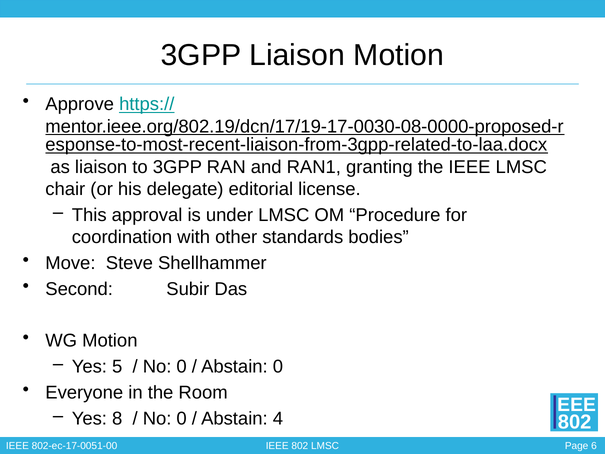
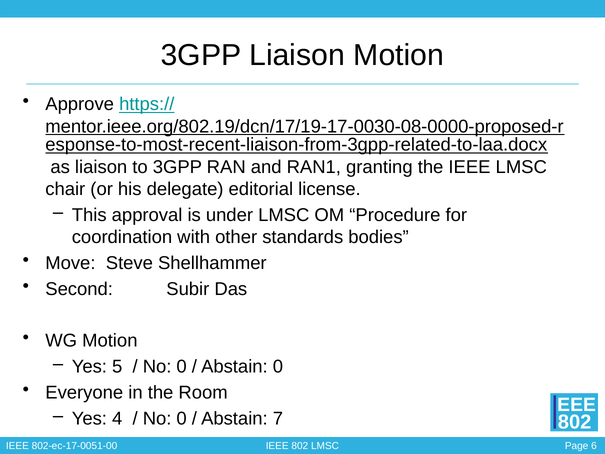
8: 8 -> 4
4: 4 -> 7
